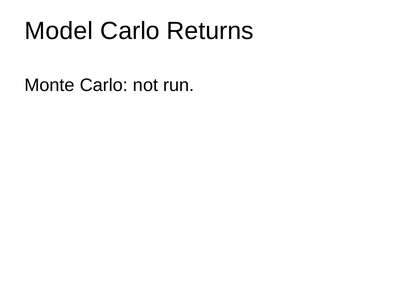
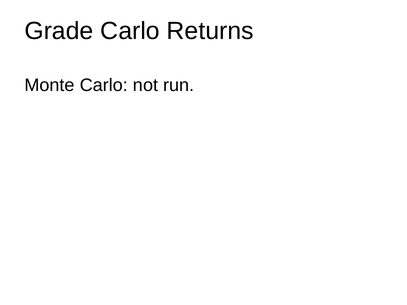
Model: Model -> Grade
